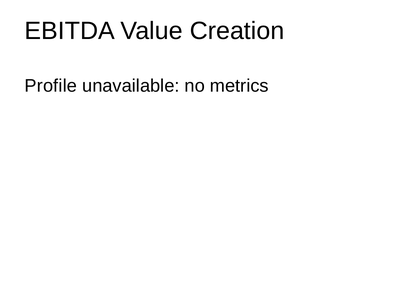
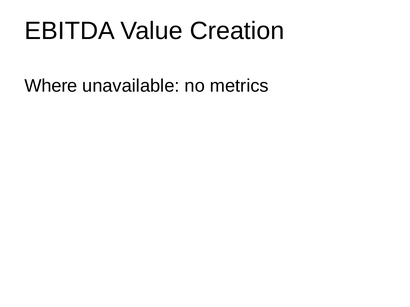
Profile: Profile -> Where
